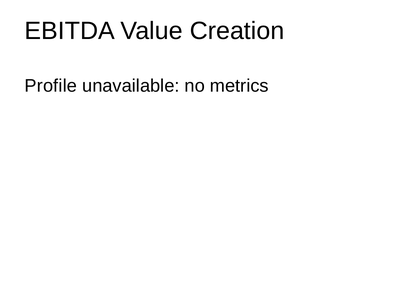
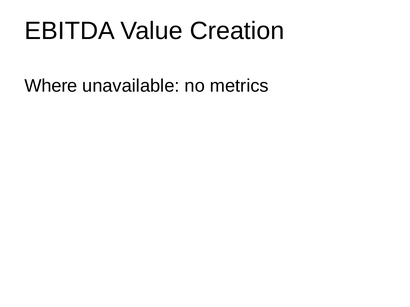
Profile: Profile -> Where
